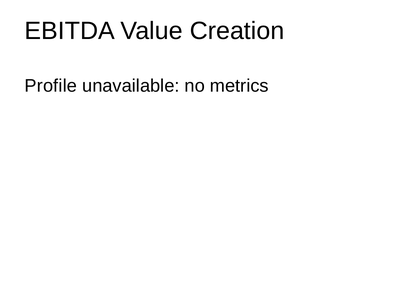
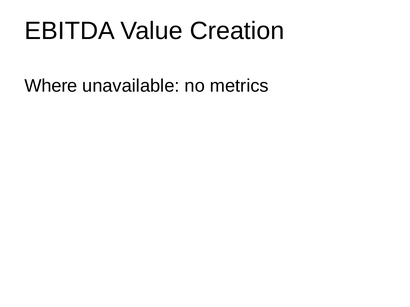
Profile: Profile -> Where
